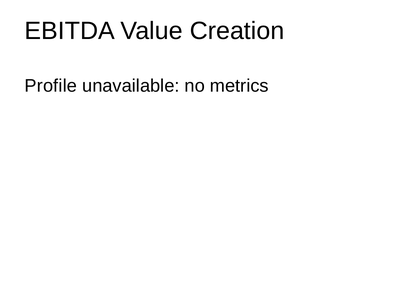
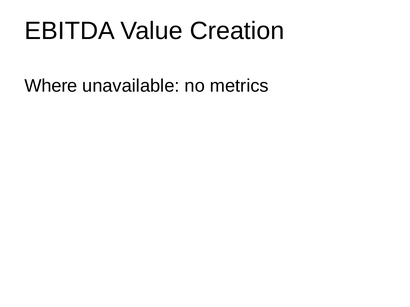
Profile: Profile -> Where
